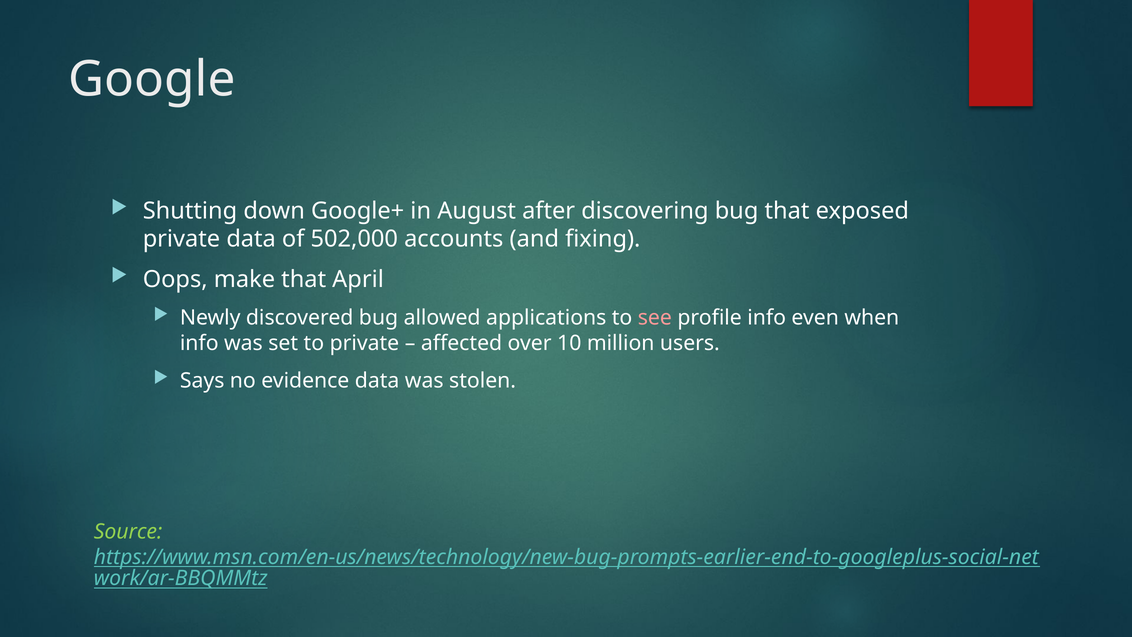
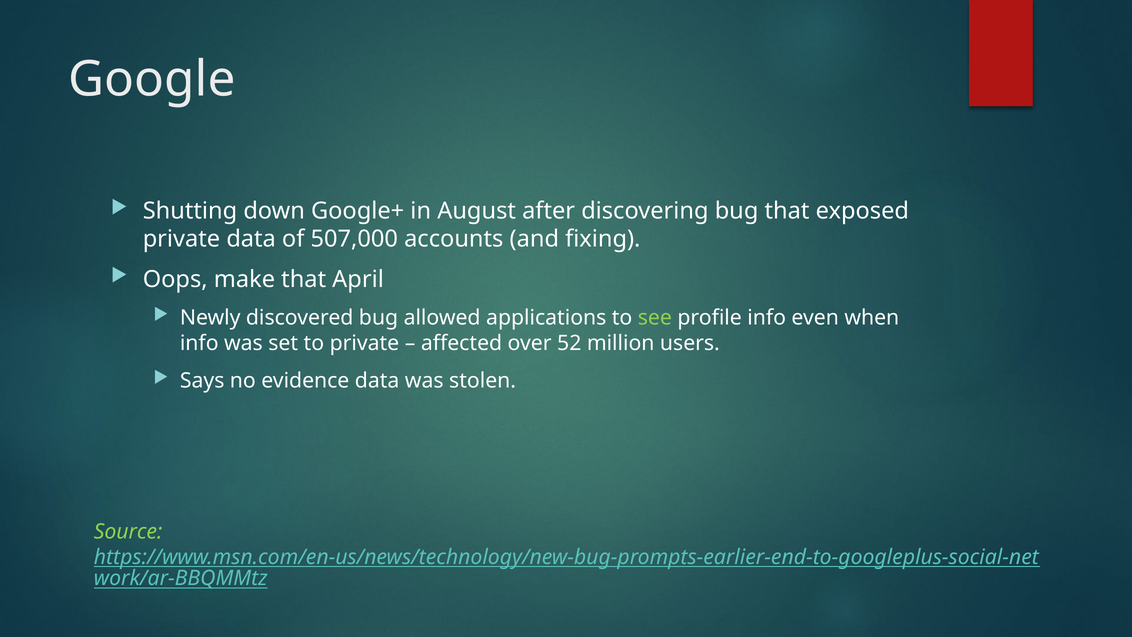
502,000: 502,000 -> 507,000
see colour: pink -> light green
10: 10 -> 52
